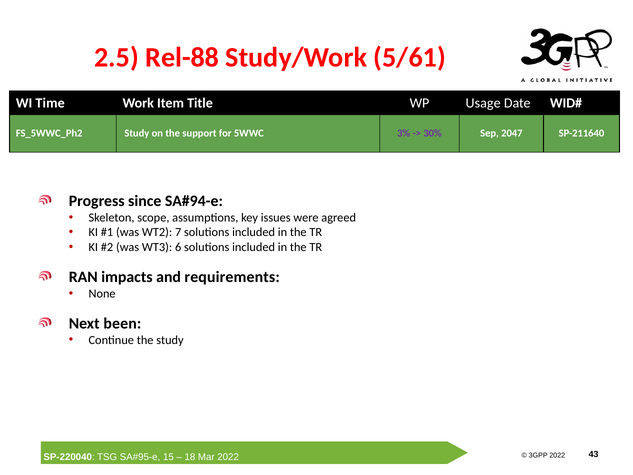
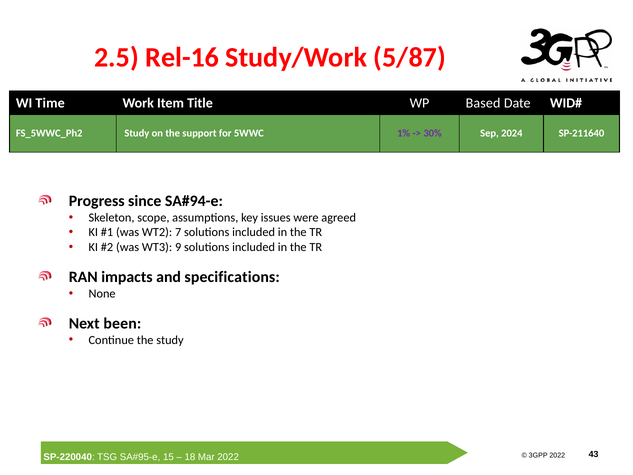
Rel-88: Rel-88 -> Rel-16
5/61: 5/61 -> 5/87
Usage: Usage -> Based
3%: 3% -> 1%
2047: 2047 -> 2024
6: 6 -> 9
requirements: requirements -> specifications
